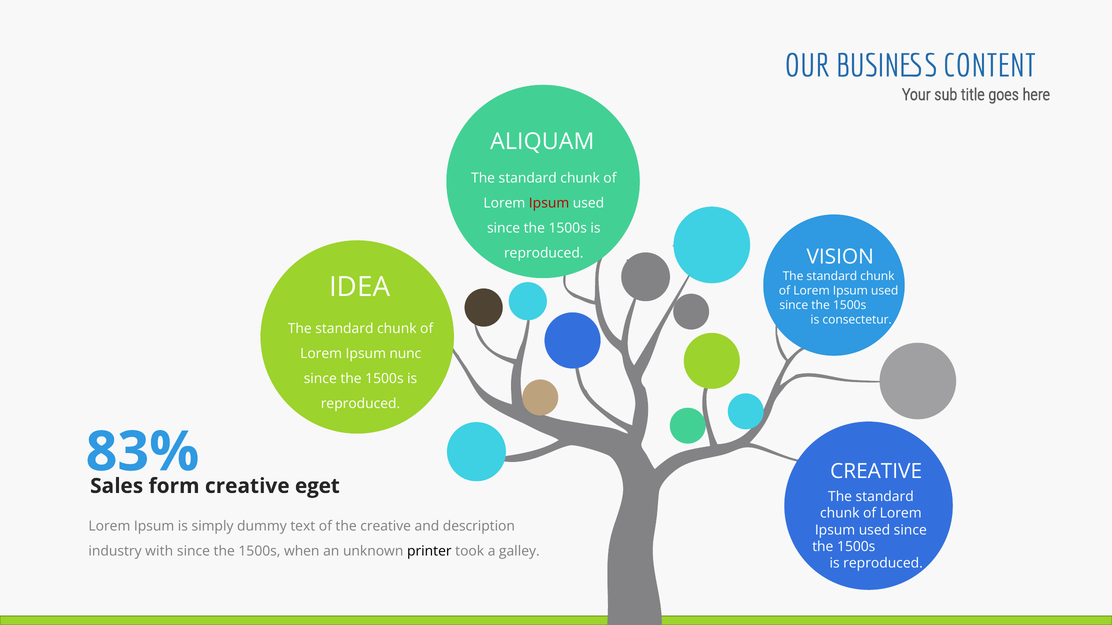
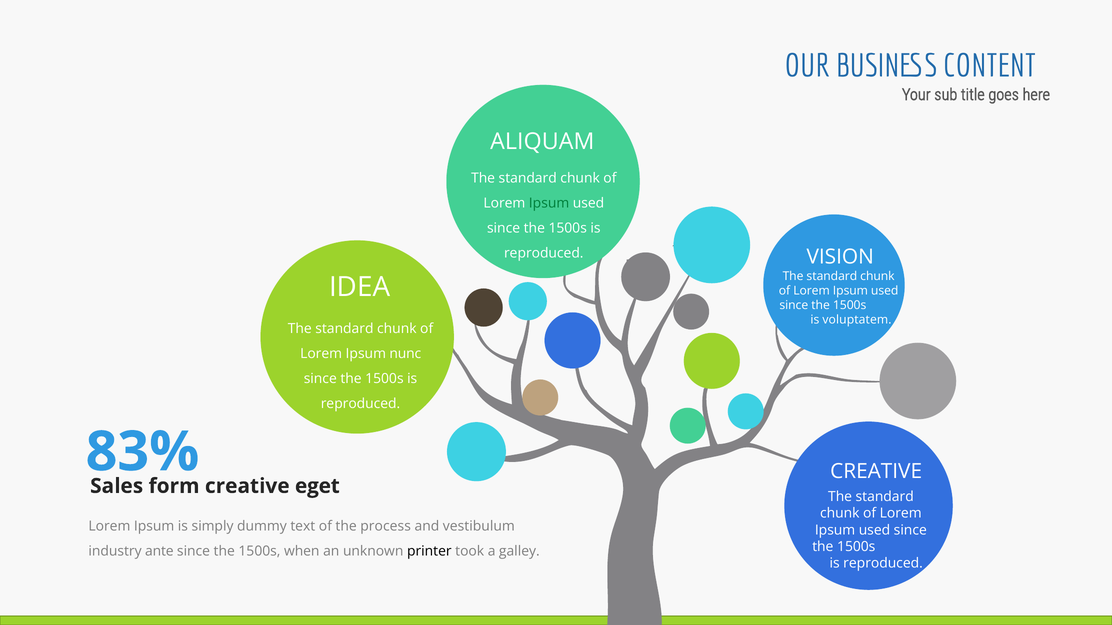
Ipsum at (549, 203) colour: red -> green
consectetur: consectetur -> voluptatem
the creative: creative -> process
description: description -> vestibulum
with: with -> ante
